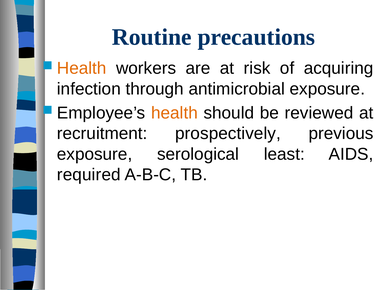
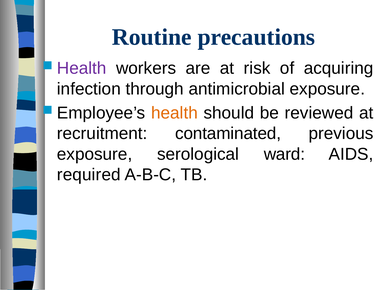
Health at (82, 68) colour: orange -> purple
prospectively: prospectively -> contaminated
least: least -> ward
